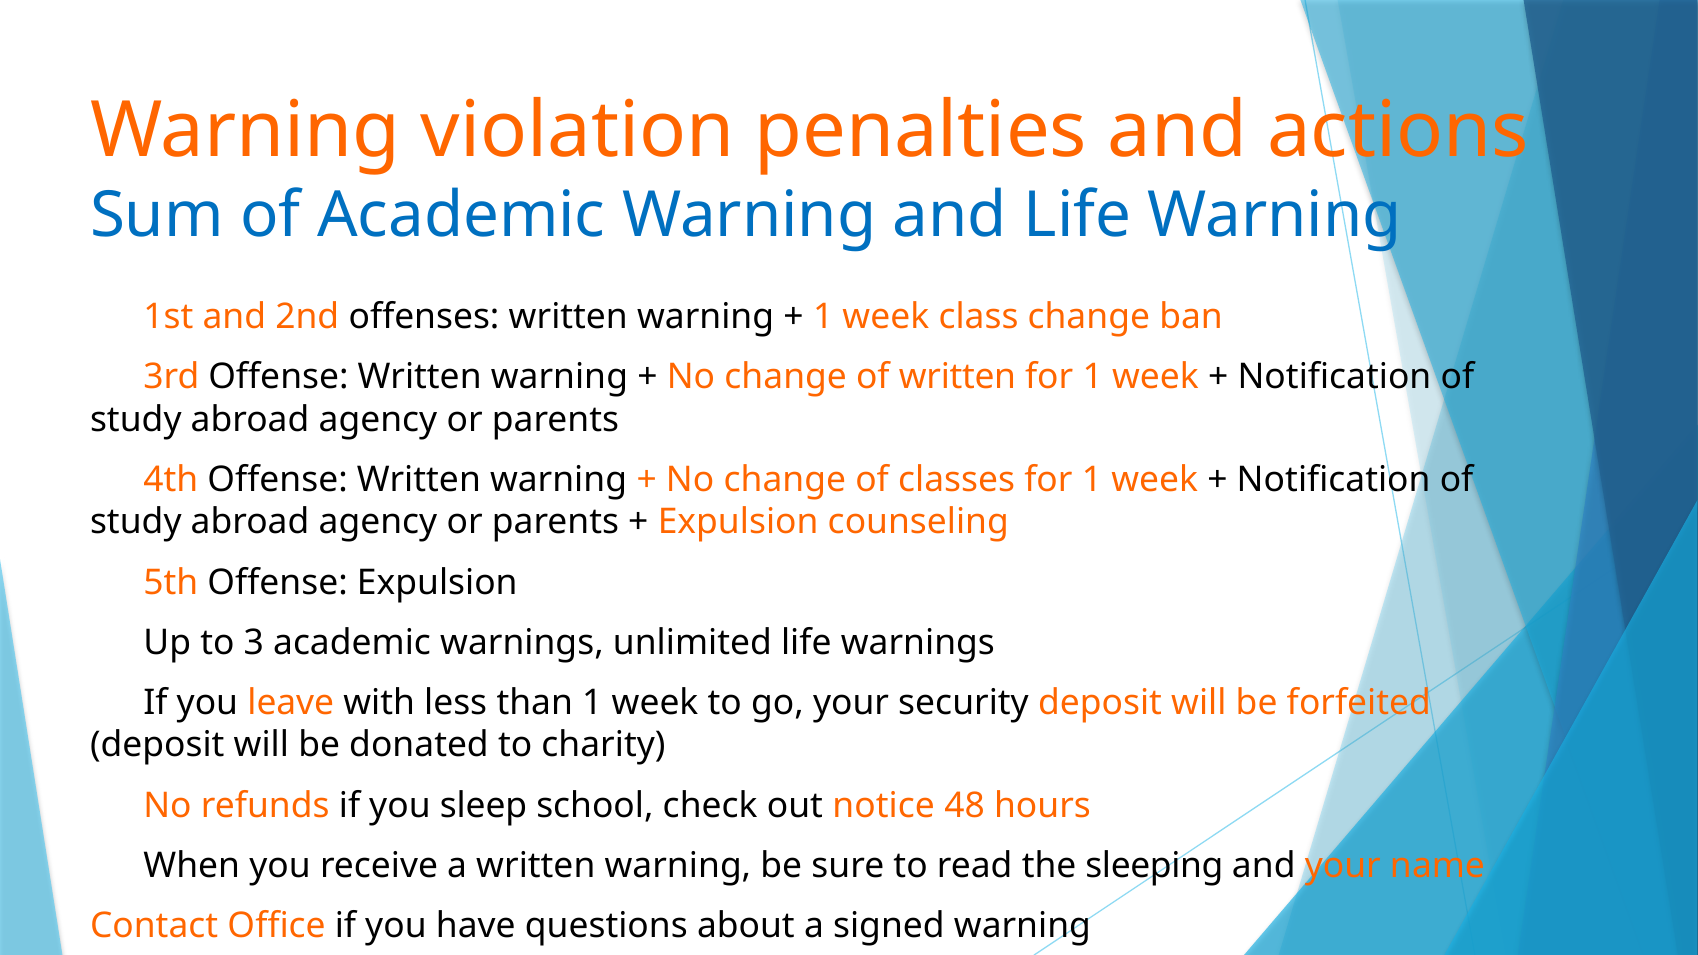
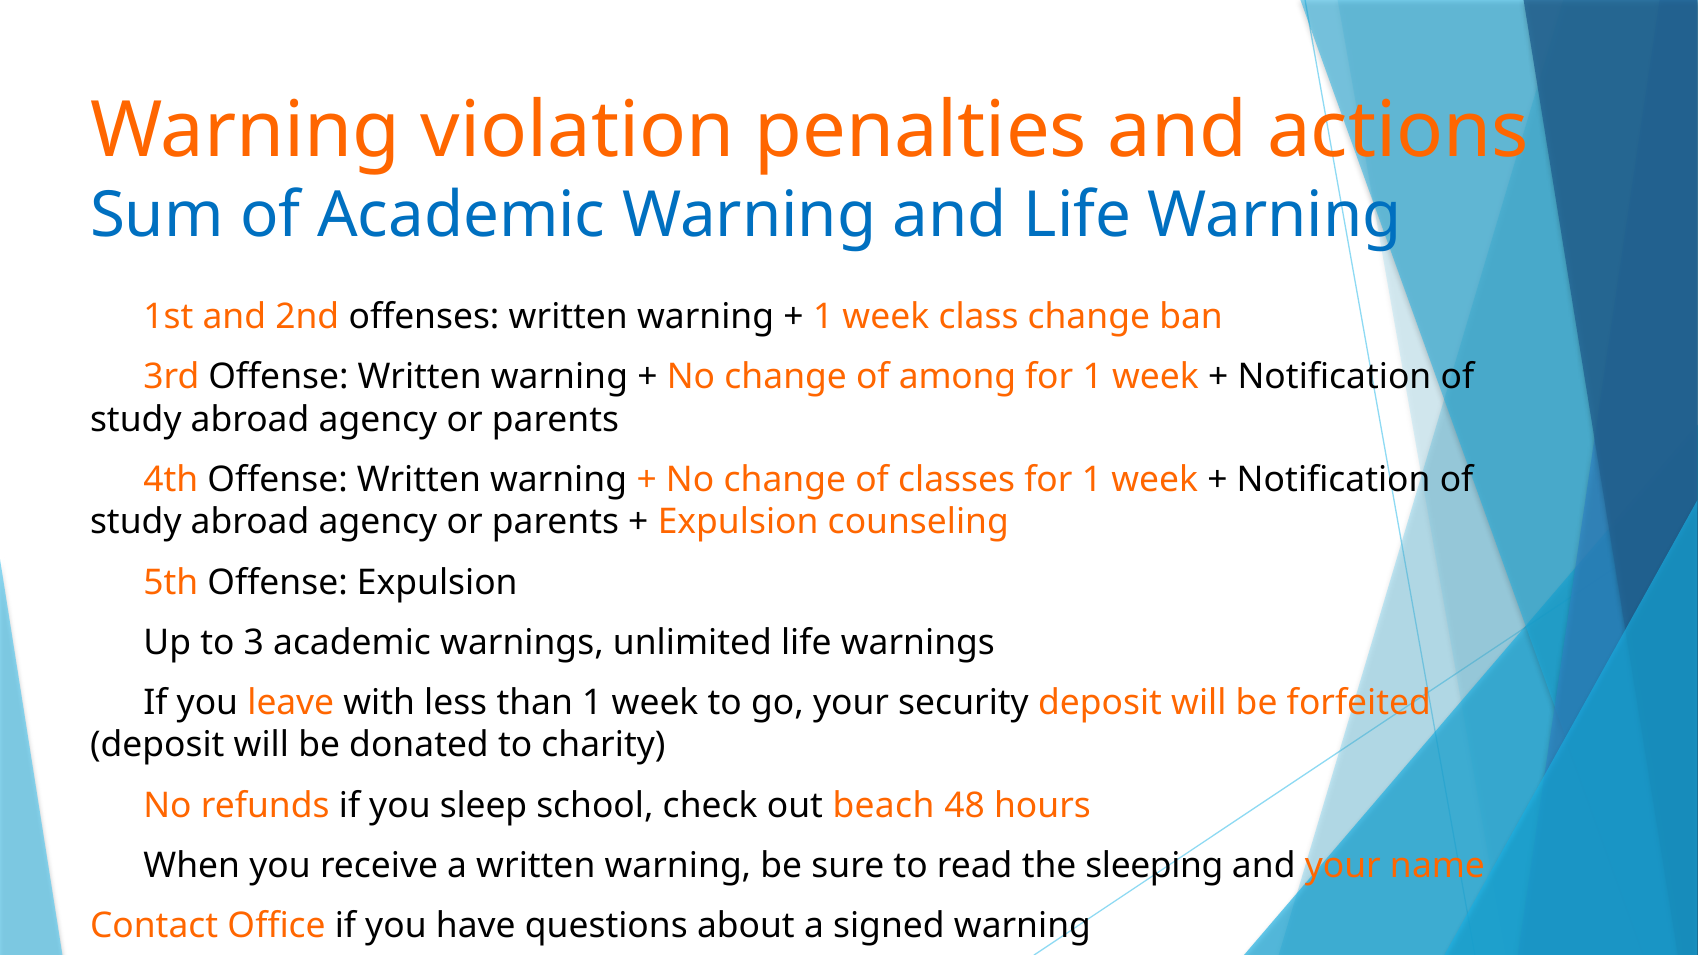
of written: written -> among
notice: notice -> beach
